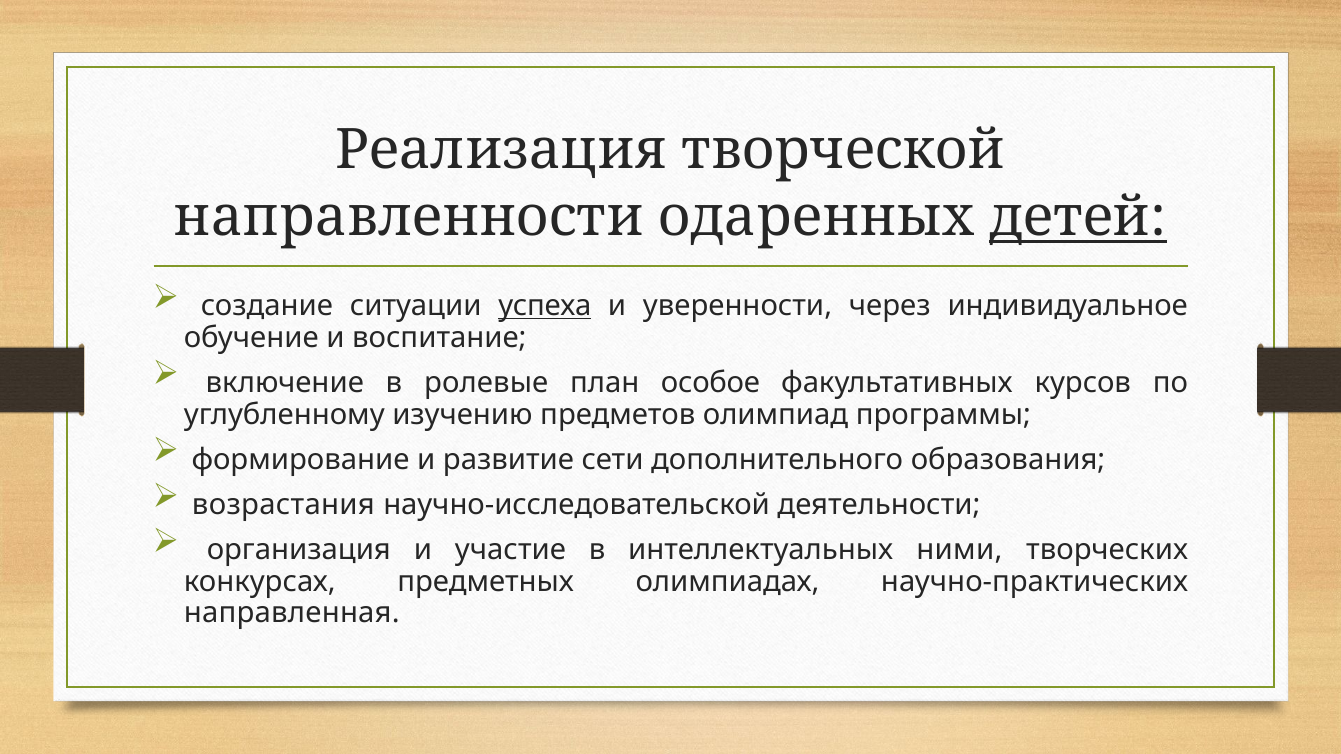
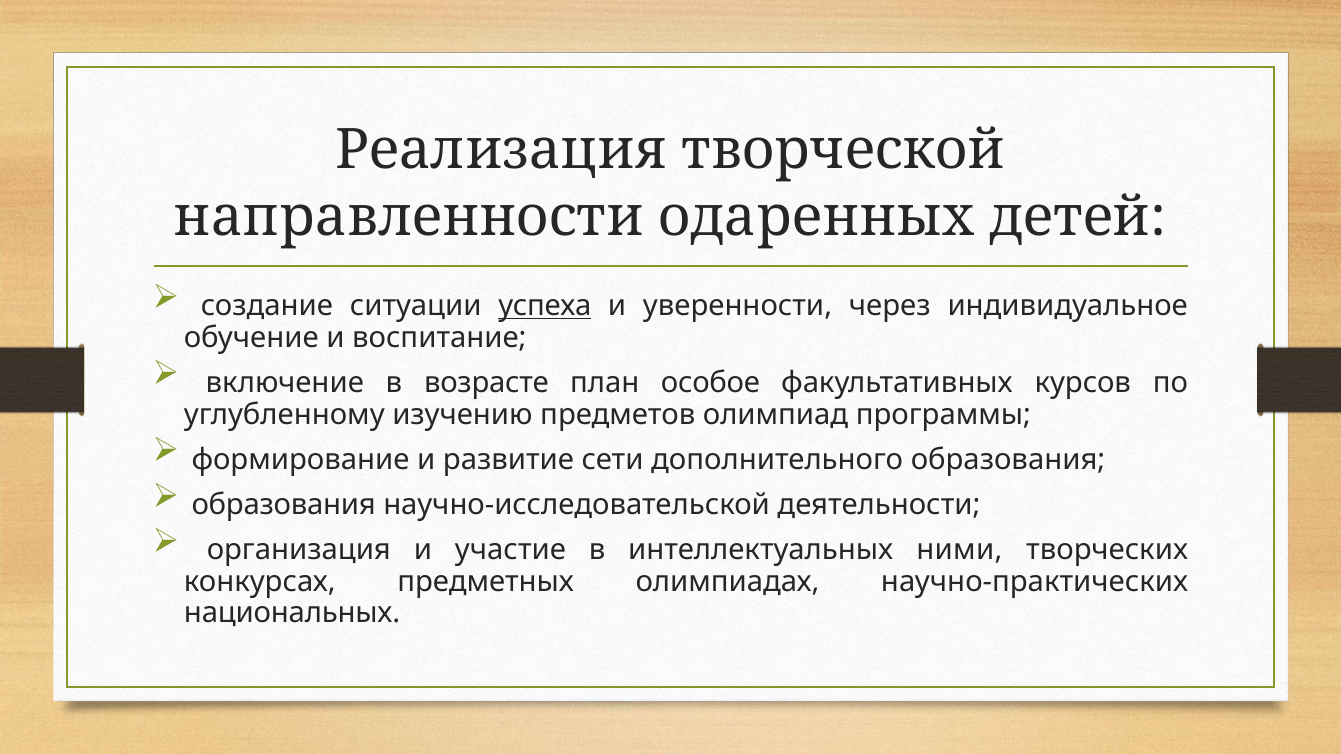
детей underline: present -> none
ролевые: ролевые -> возрасте
возрастания at (283, 505): возрастания -> образования
направленная: направленная -> национальных
